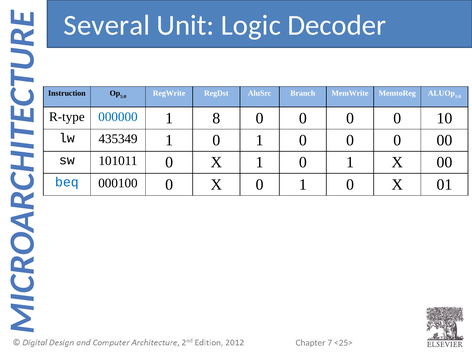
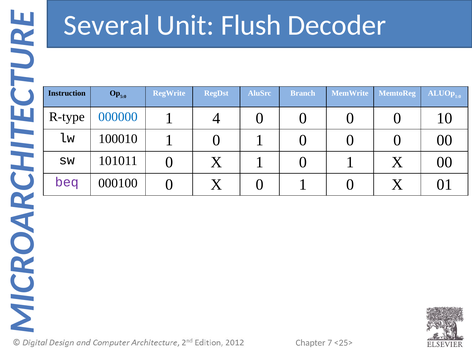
Logic: Logic -> Flush
8: 8 -> 4
435349: 435349 -> 100010
beq colour: blue -> purple
